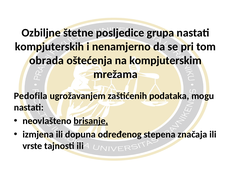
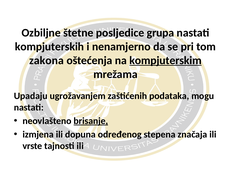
obrada: obrada -> zakona
kompjuterskim underline: none -> present
Pedofila: Pedofila -> Upadaju
